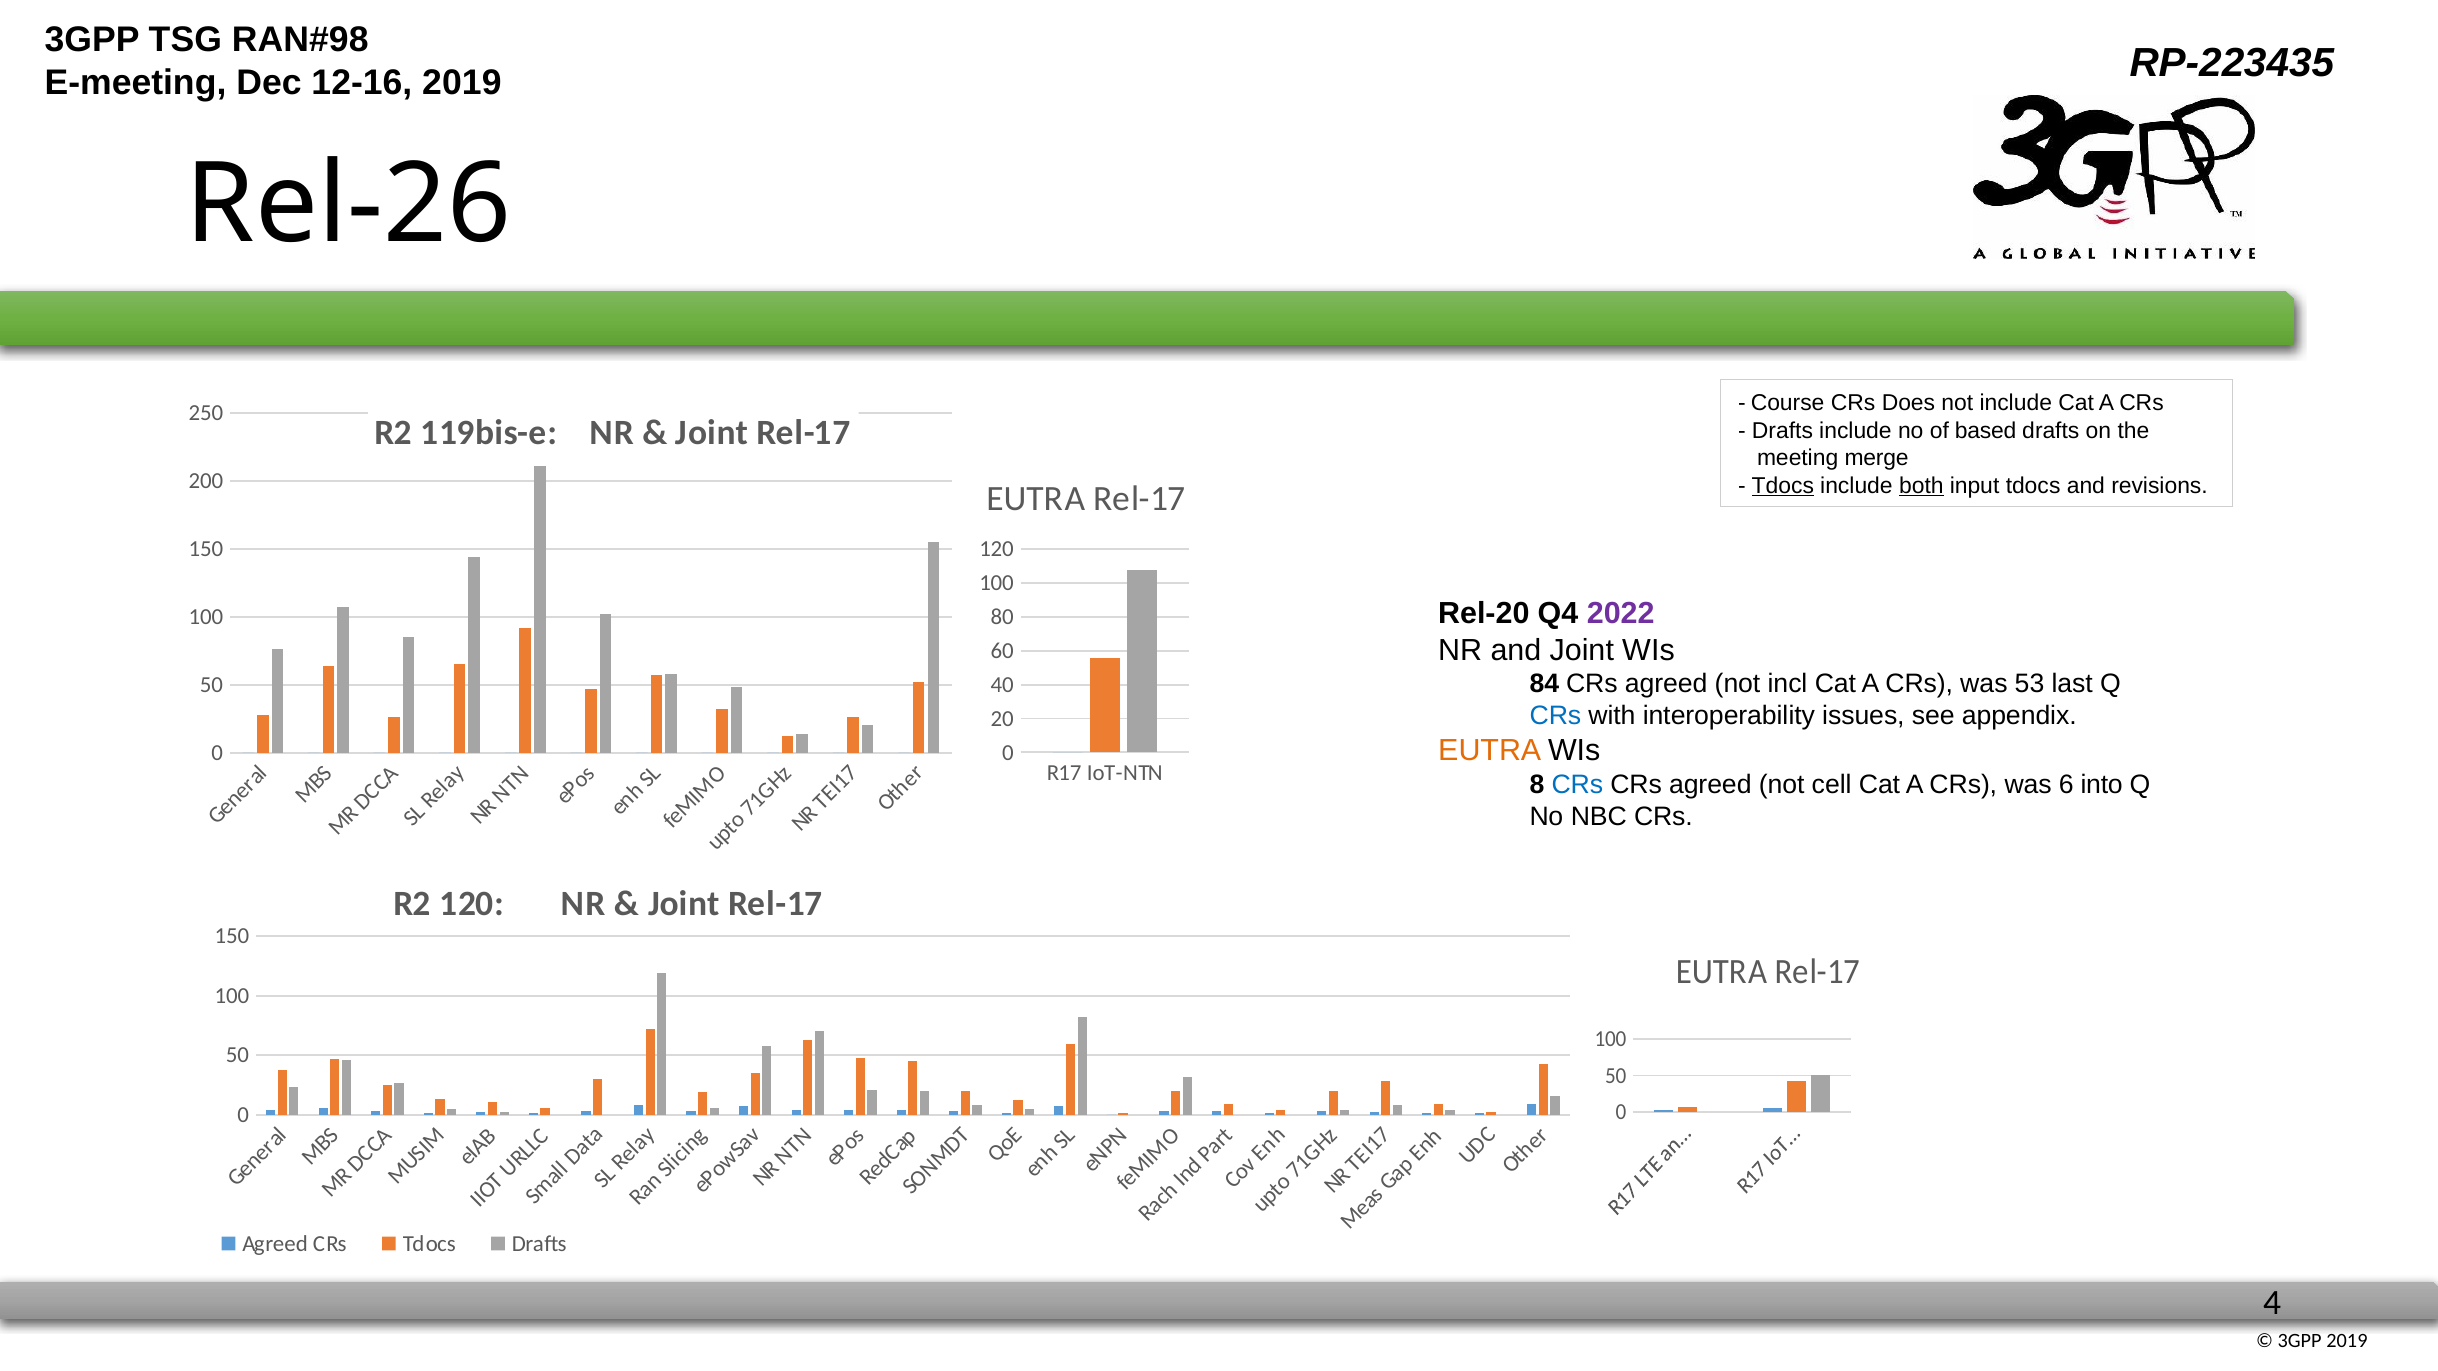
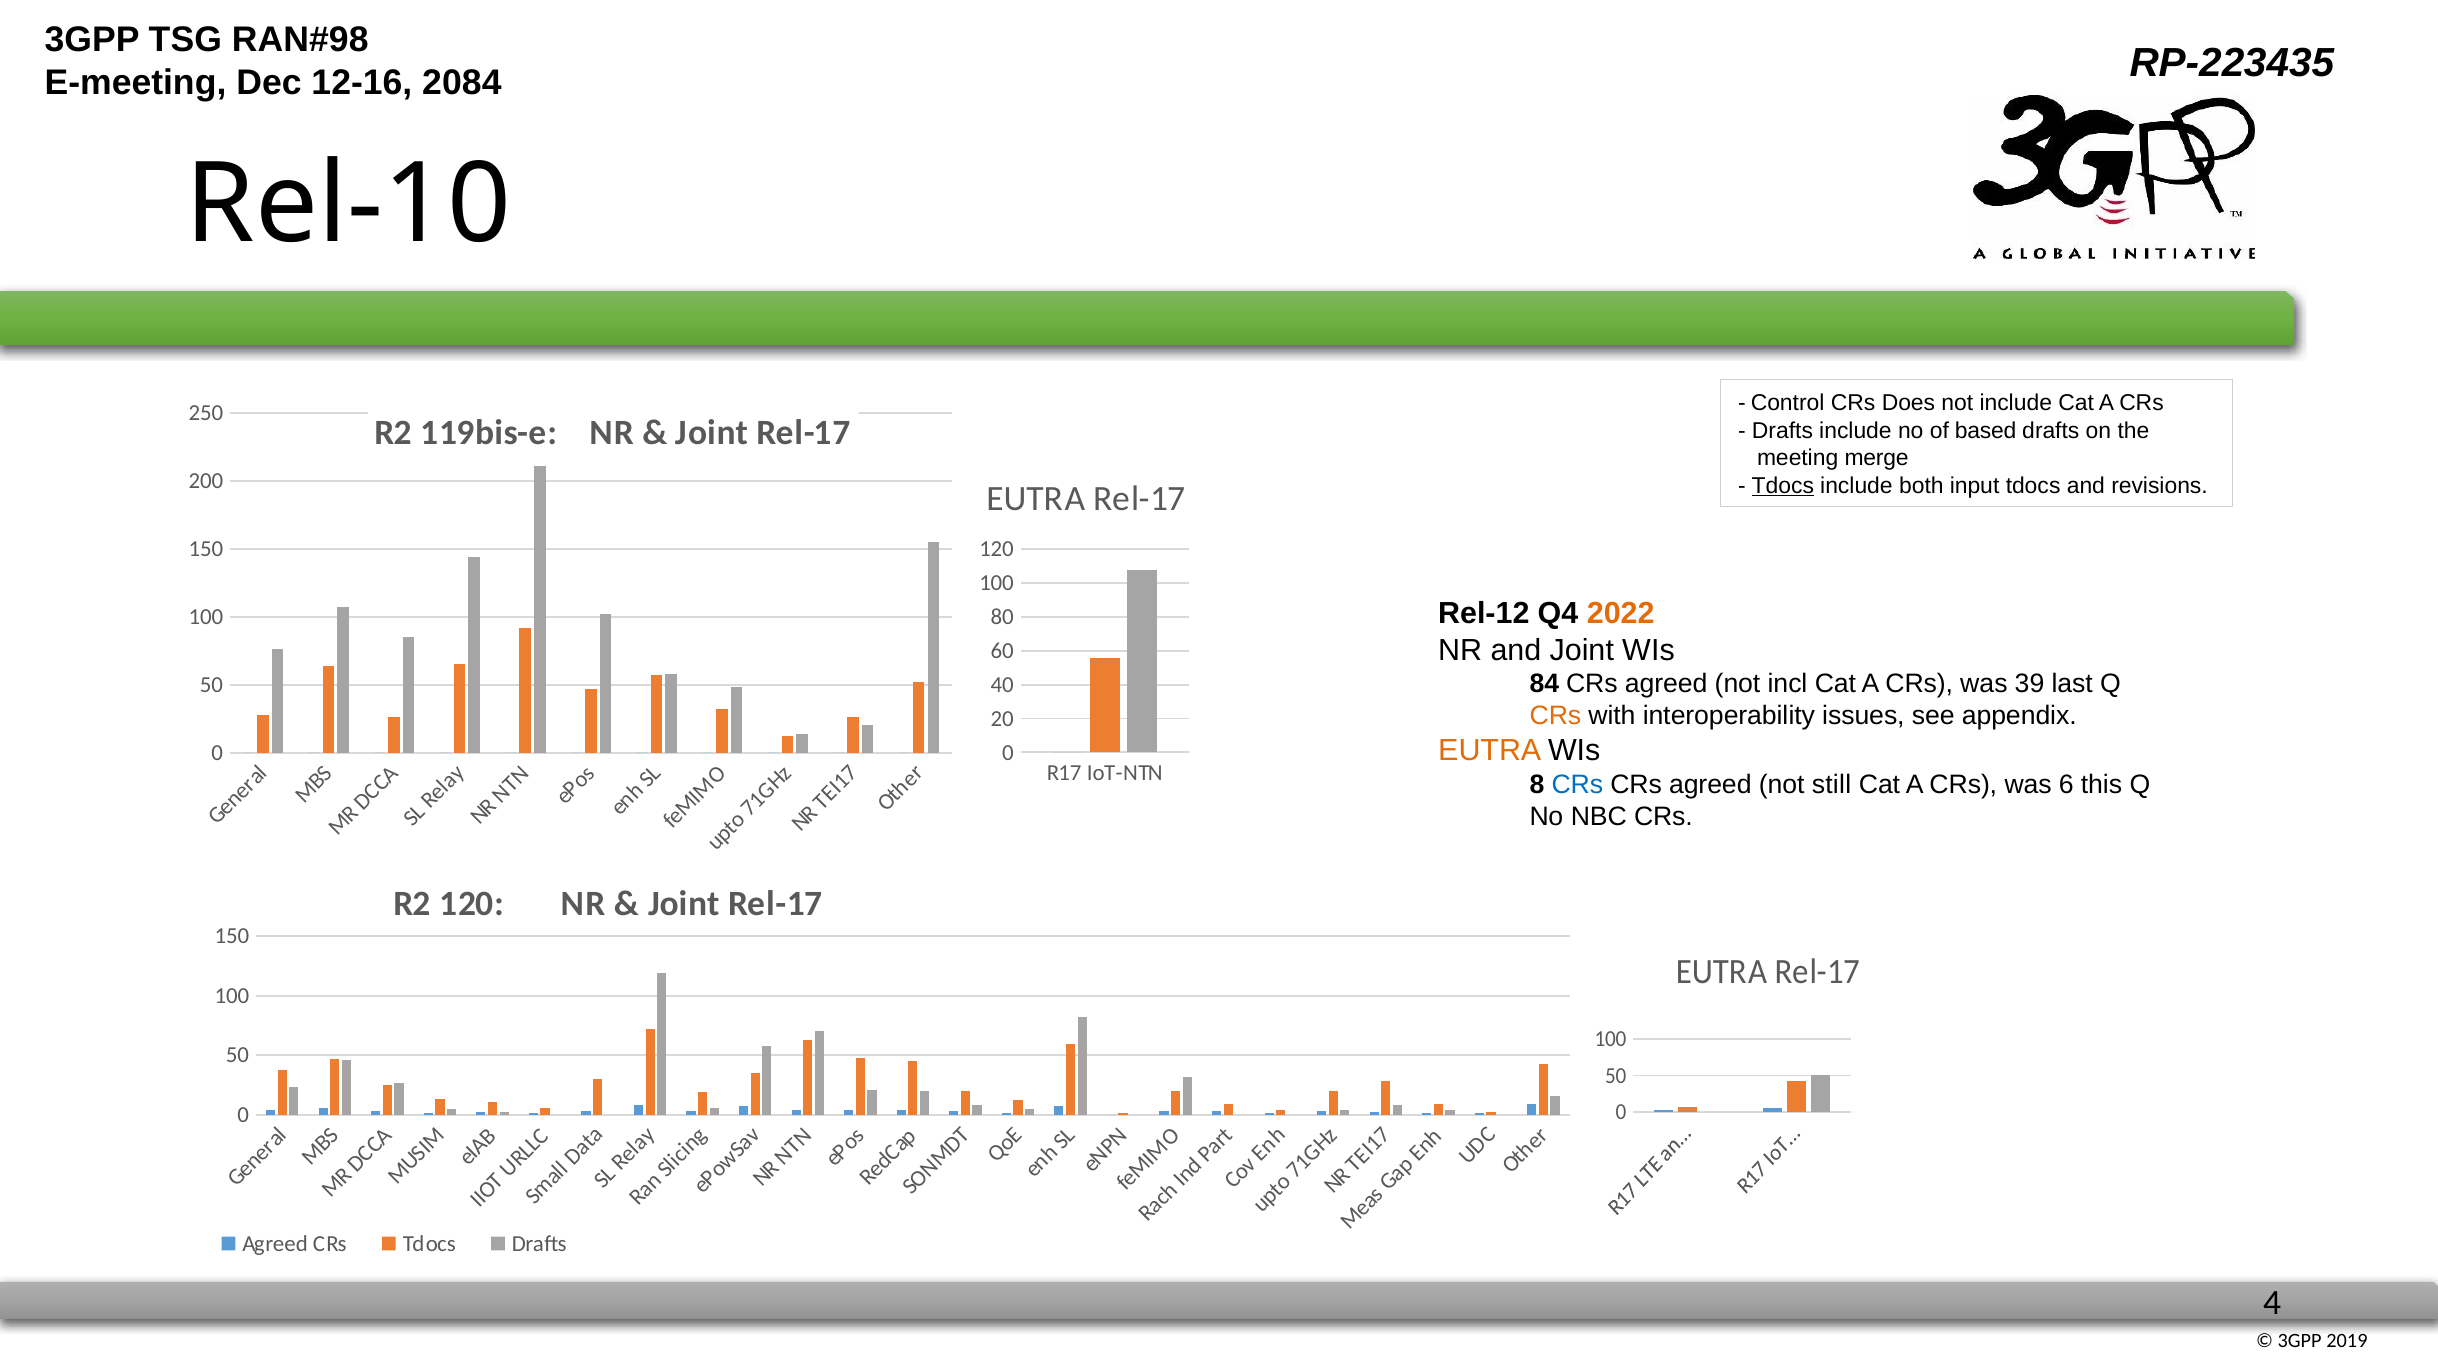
2019 at (462, 83): 2019 -> 2084
Rel-26: Rel-26 -> Rel-10
Course: Course -> Control
both underline: present -> none
Rel-20: Rel-20 -> Rel-12
2022 colour: purple -> orange
53: 53 -> 39
CRs at (1555, 716) colour: blue -> orange
cell: cell -> still
into: into -> this
